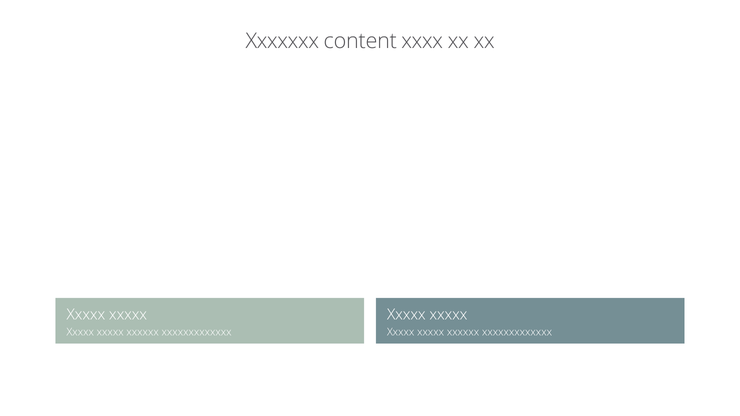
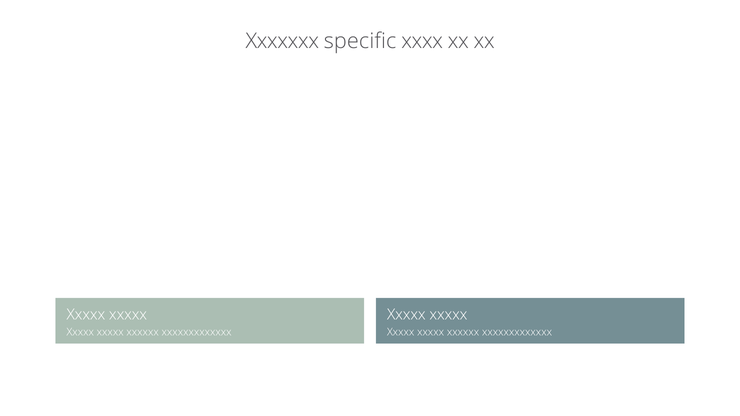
content: content -> specific
